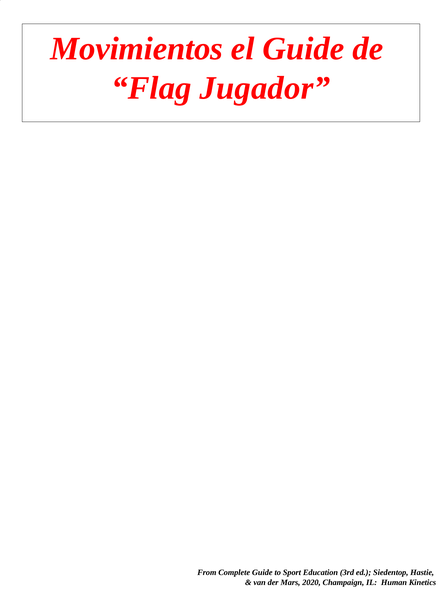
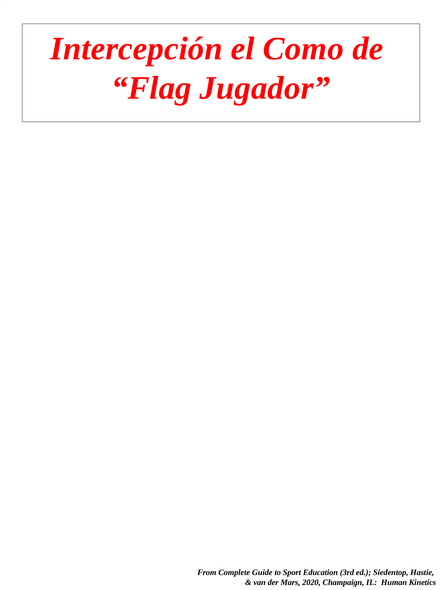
Movimientos: Movimientos -> Intercepción
el Guide: Guide -> Como
